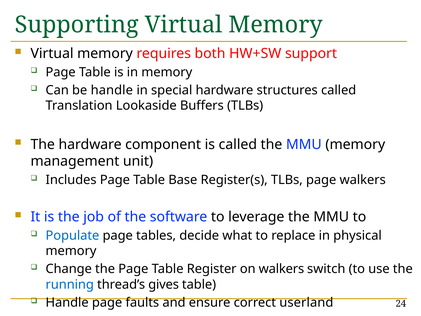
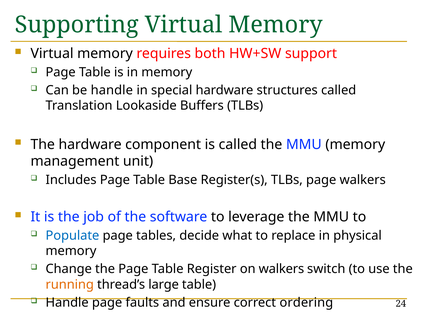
running colour: blue -> orange
gives: gives -> large
userland: userland -> ordering
